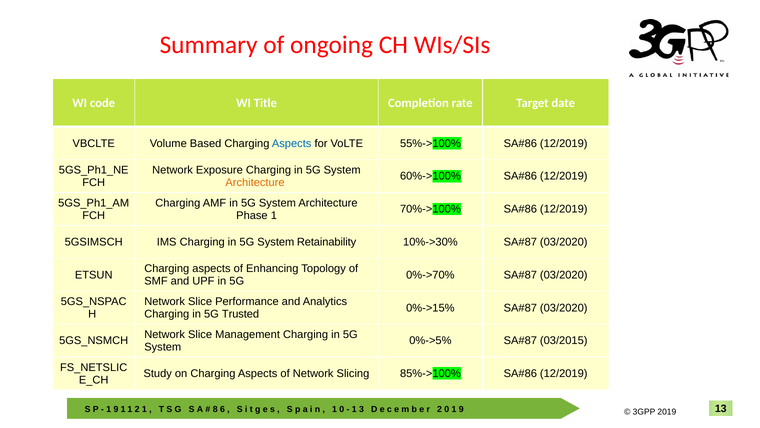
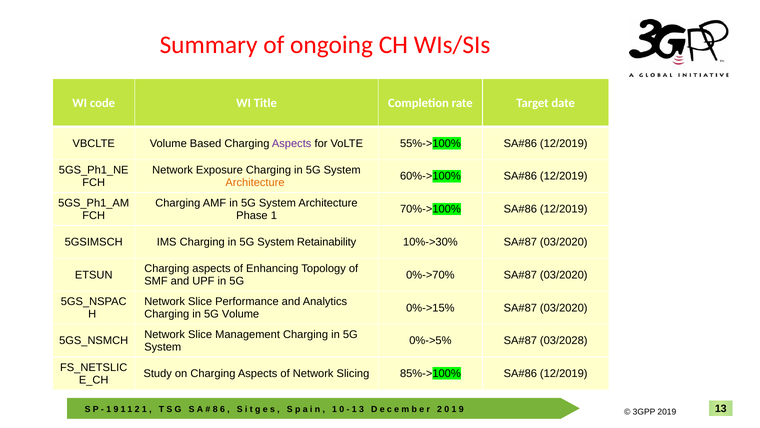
Aspects at (292, 143) colour: blue -> purple
5G Trusted: Trusted -> Volume
03/2015: 03/2015 -> 03/2028
